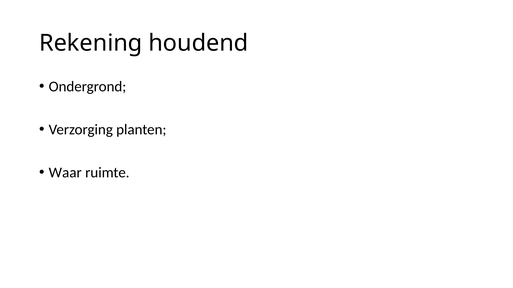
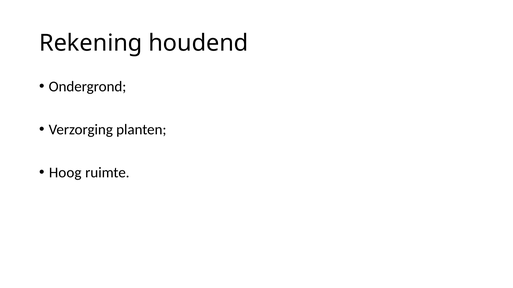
Waar: Waar -> Hoog
